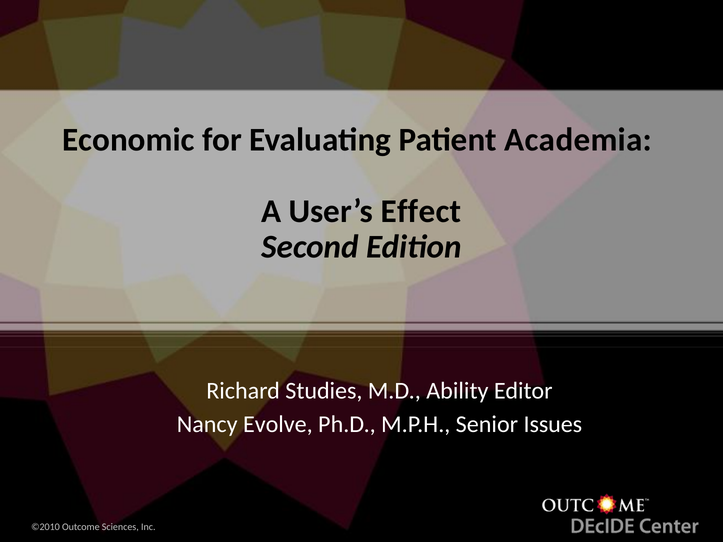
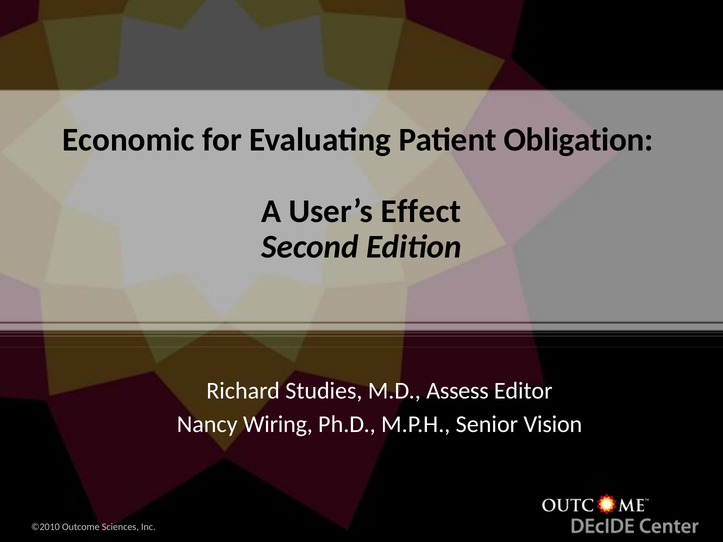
Academia: Academia -> Obligation
Ability: Ability -> Assess
Evolve: Evolve -> Wiring
Issues: Issues -> Vision
